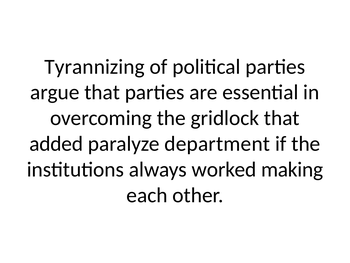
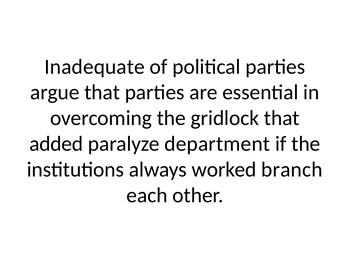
Tyrannizing: Tyrannizing -> Inadequate
making: making -> branch
